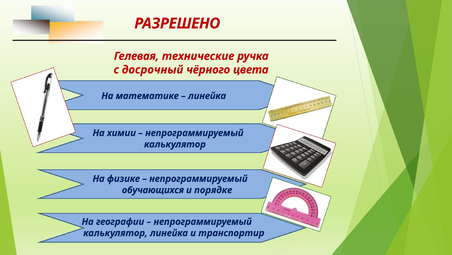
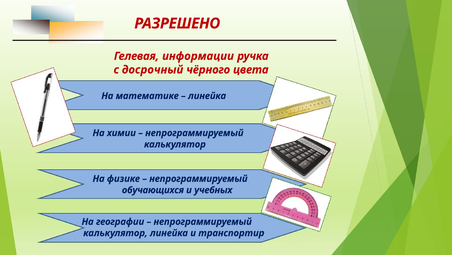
технические: технические -> информации
порядке: порядке -> учебных
